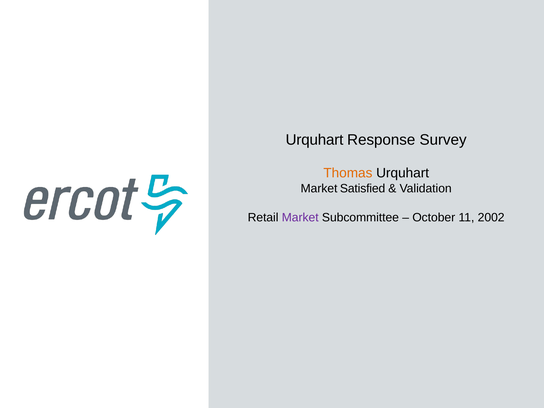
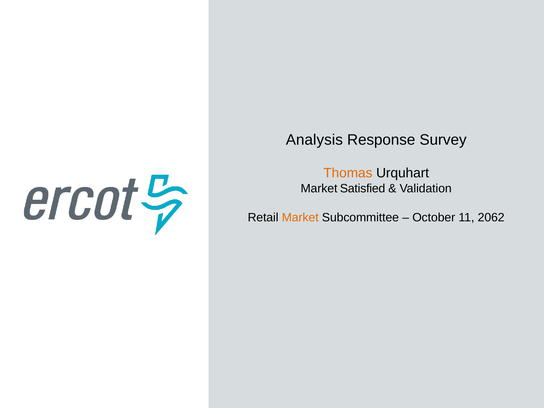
Urquhart at (314, 140): Urquhart -> Analysis
Market at (300, 217) colour: purple -> orange
2002: 2002 -> 2062
